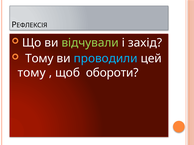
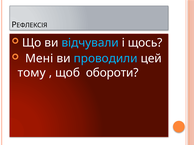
відчували colour: light green -> light blue
захід: захід -> щось
Тому at (39, 59): Тому -> Мені
